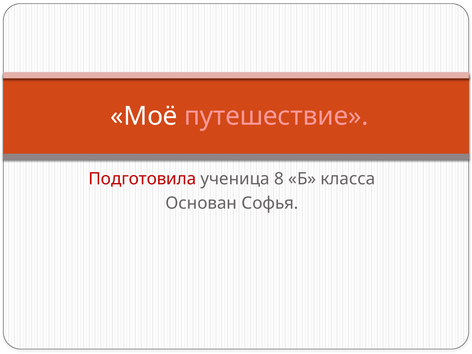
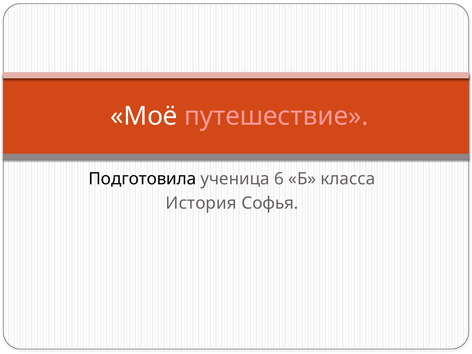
Подготовила colour: red -> black
8: 8 -> 6
Основан: Основан -> История
